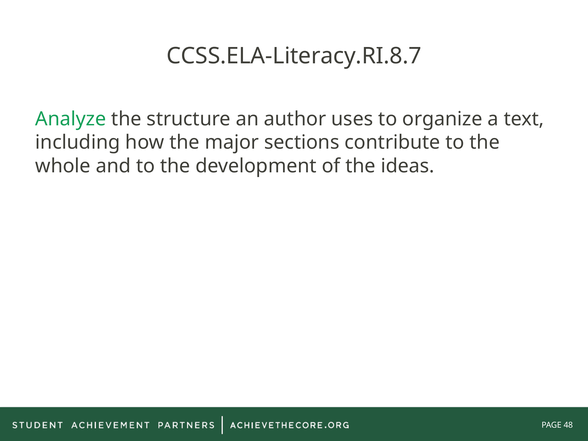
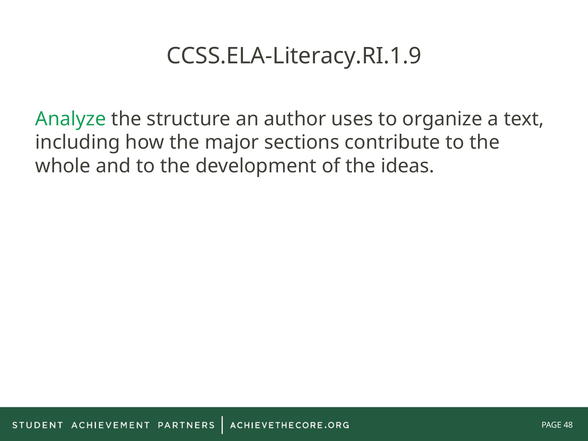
CCSS.ELA-Literacy.RI.8.7: CCSS.ELA-Literacy.RI.8.7 -> CCSS.ELA-Literacy.RI.1.9
